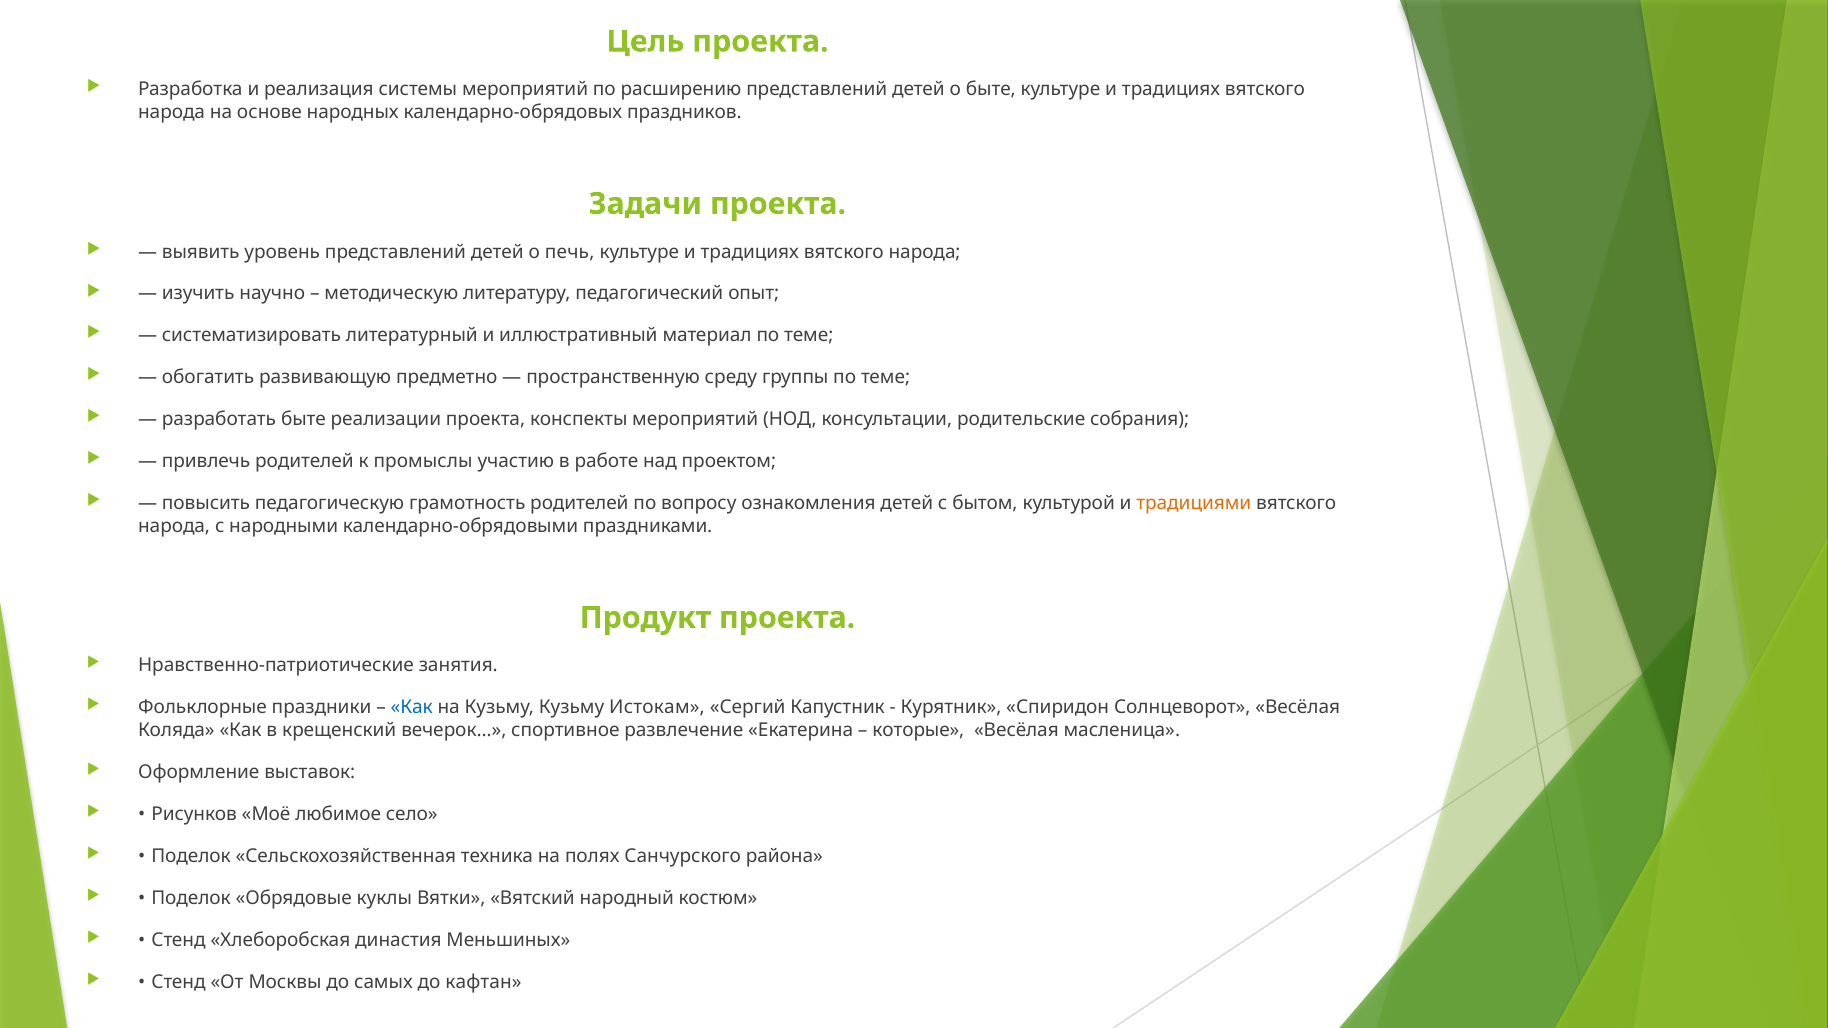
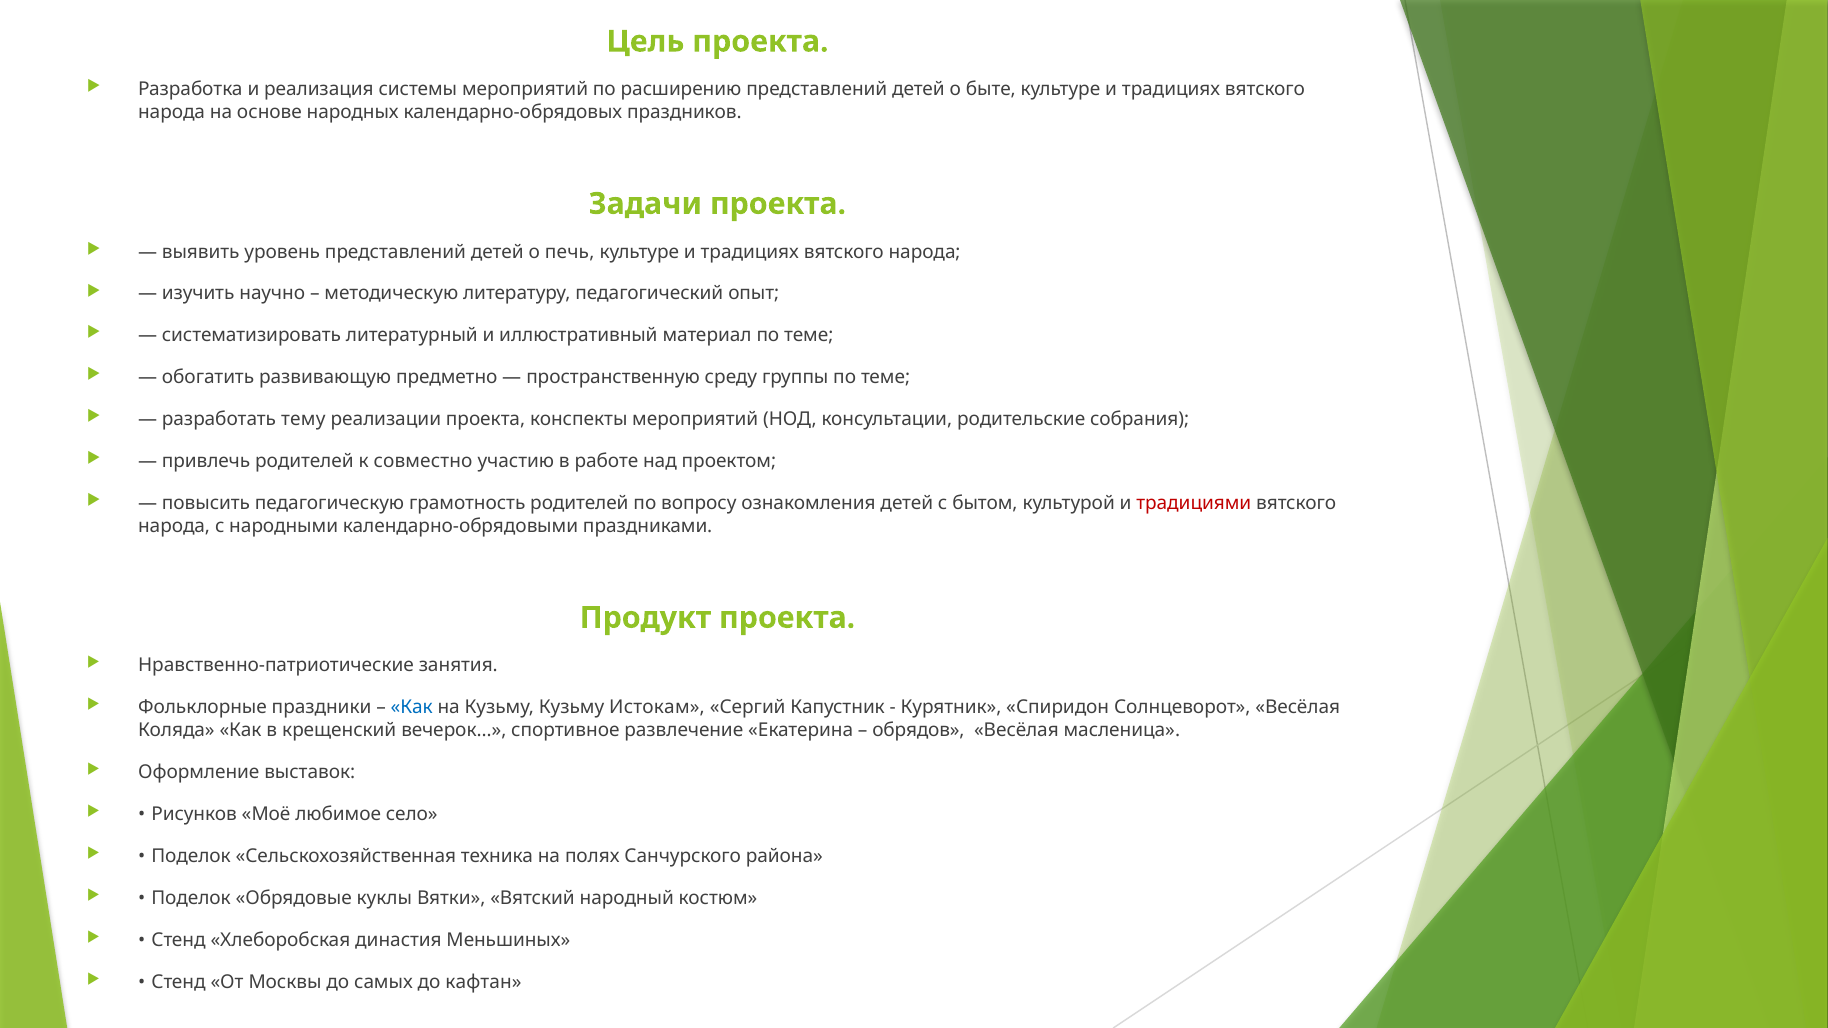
разработать быте: быте -> тему
промыслы: промыслы -> совместно
традициями colour: orange -> red
которые: которые -> обрядов
